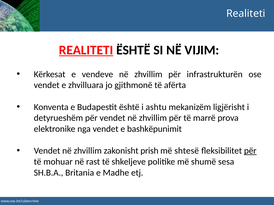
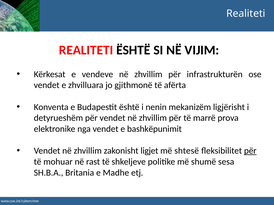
REALITETI at (86, 50) underline: present -> none
ashtu: ashtu -> nenin
prish: prish -> ligjet
